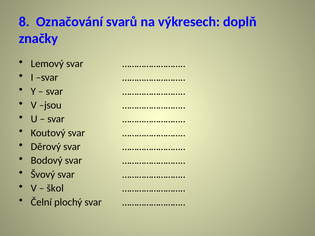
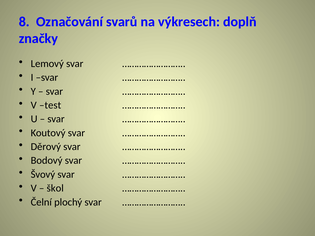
jsou: jsou -> test
